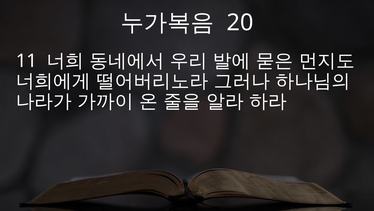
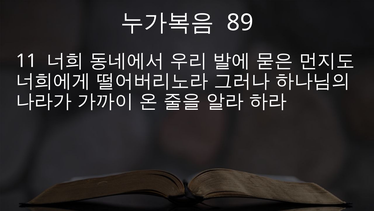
20: 20 -> 89
